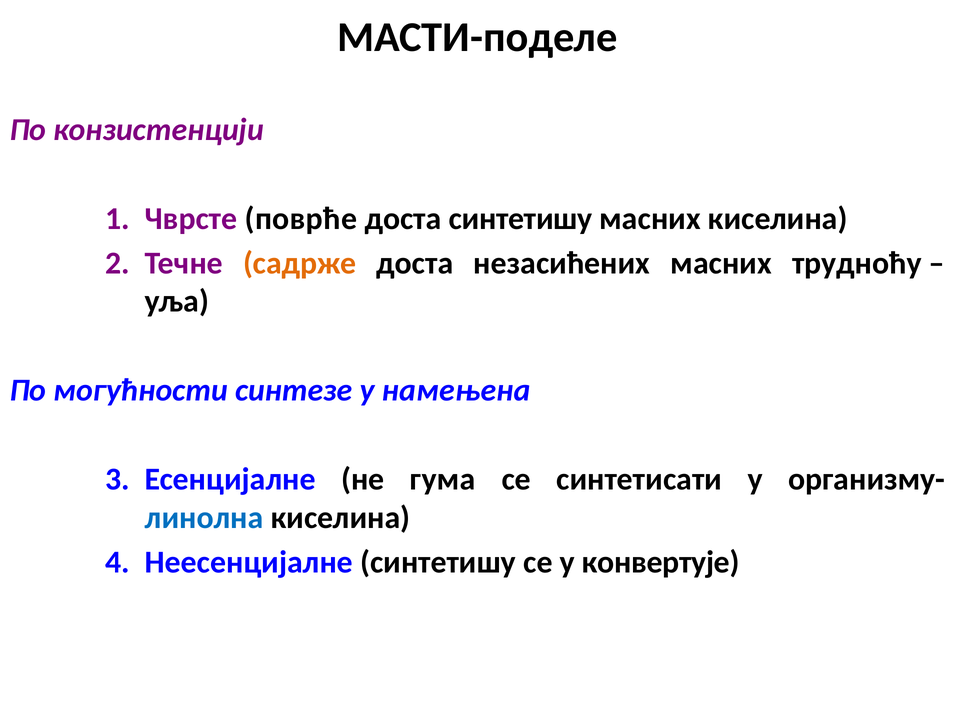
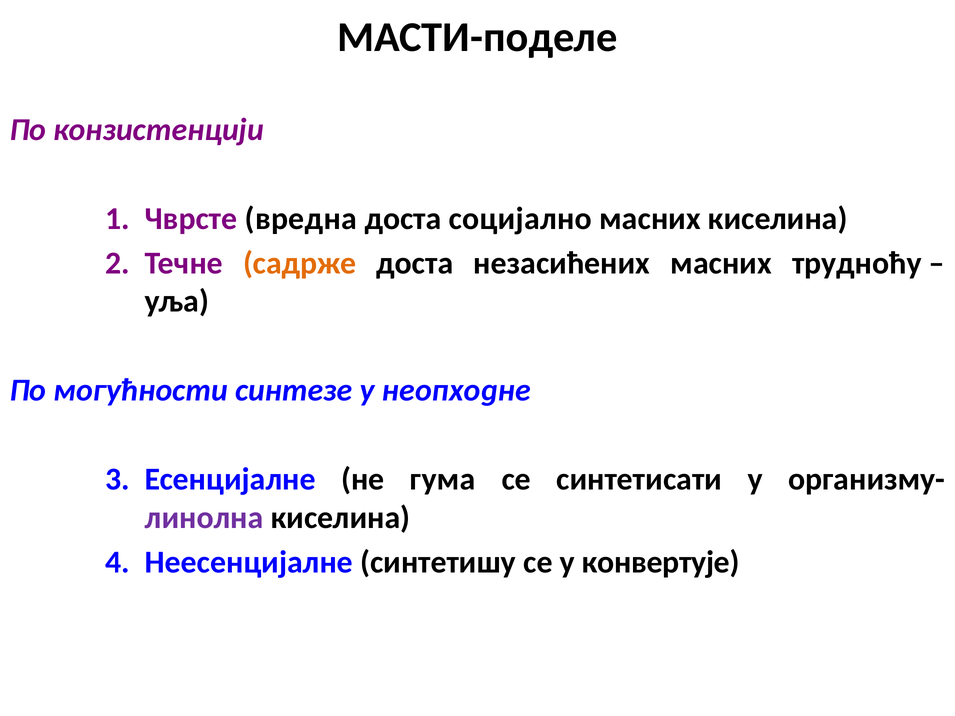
поврће: поврће -> вредна
доста синтетишу: синтетишу -> социјално
намењена: намењена -> неопходне
линолна colour: blue -> purple
